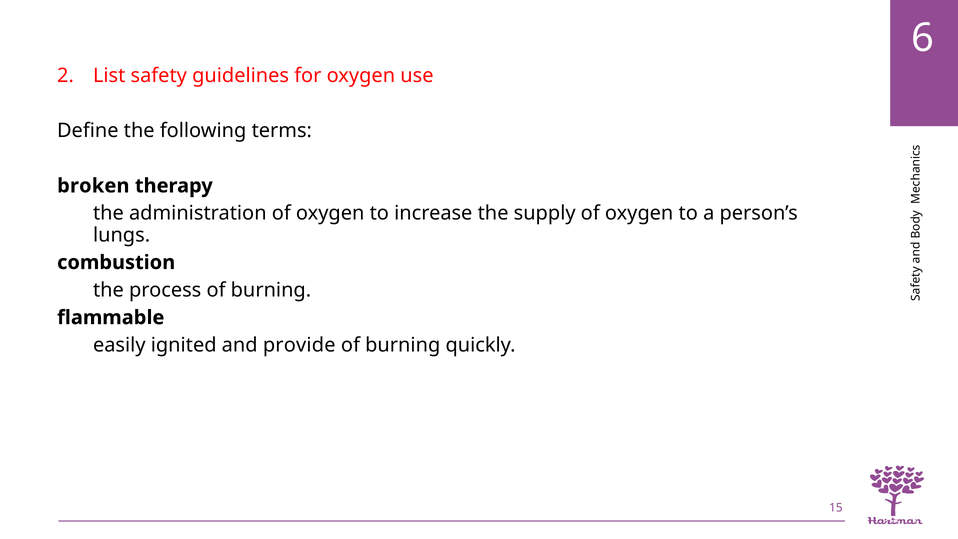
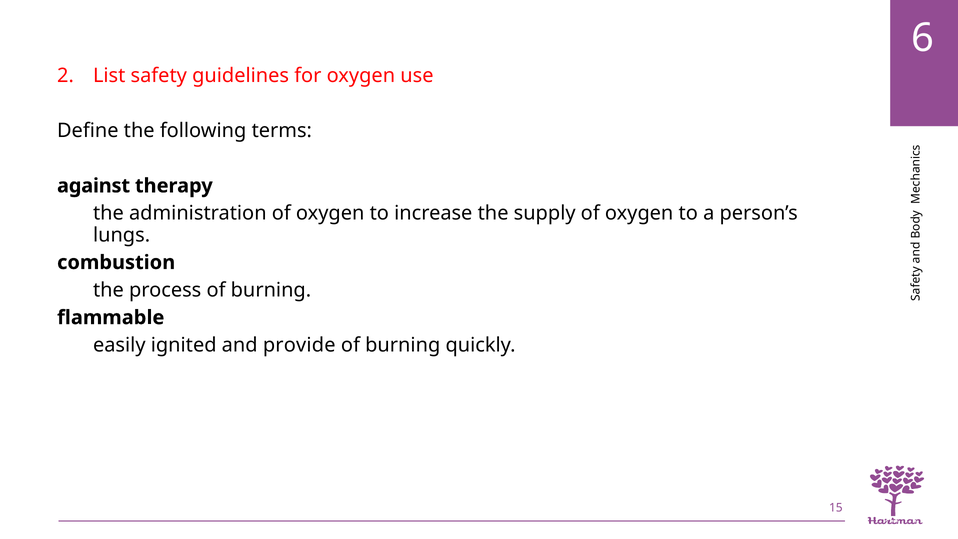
broken: broken -> against
